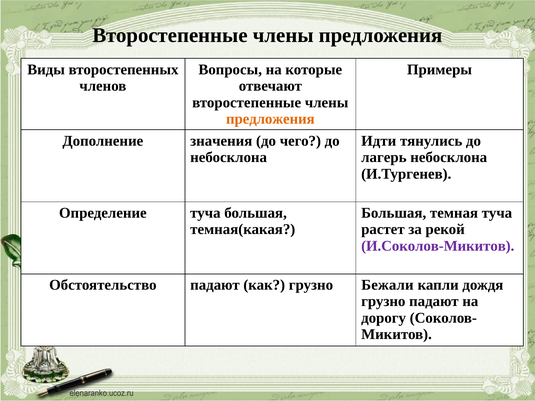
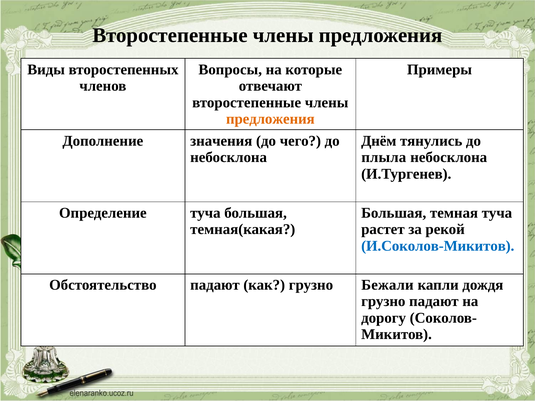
Идти: Идти -> Днём
лагерь: лагерь -> плыла
И.Соколов-Микитов colour: purple -> blue
